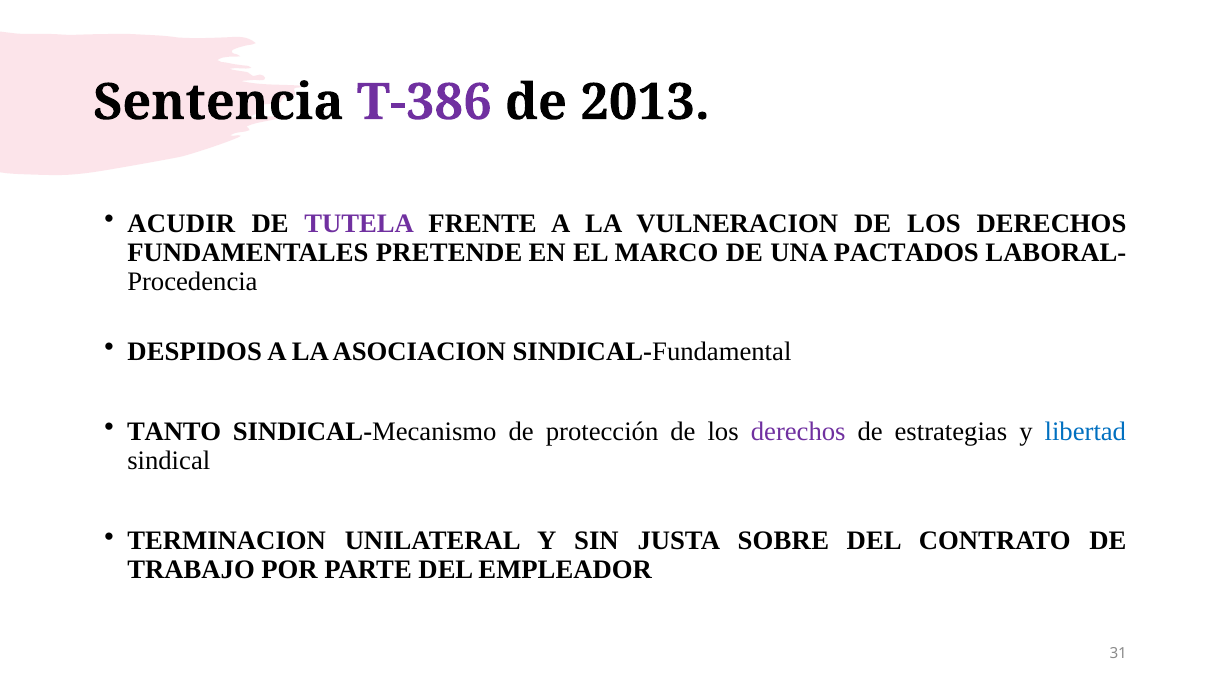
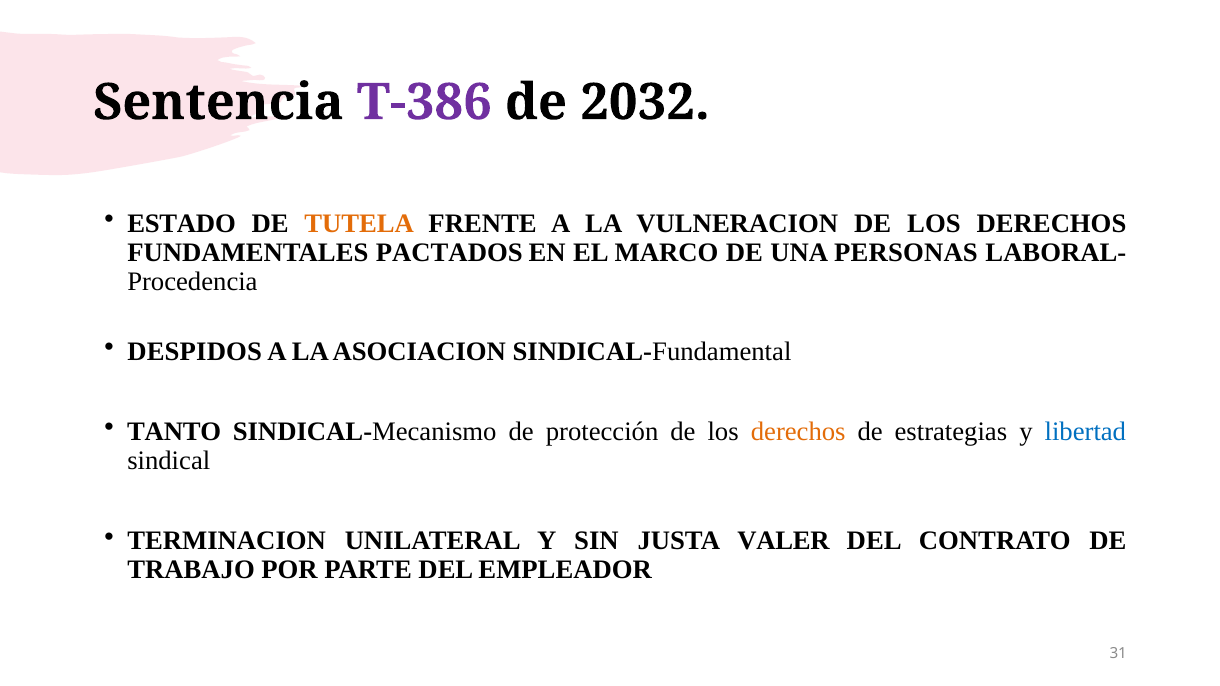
2013: 2013 -> 2032
ACUDIR: ACUDIR -> ESTADO
TUTELA colour: purple -> orange
PRETENDE: PRETENDE -> PACTADOS
PACTADOS: PACTADOS -> PERSONAS
derechos at (798, 432) colour: purple -> orange
SOBRE: SOBRE -> VALER
